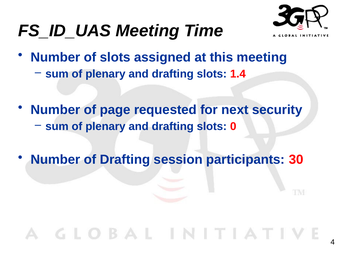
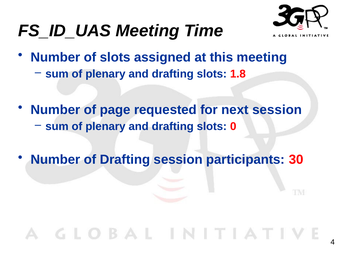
1.4: 1.4 -> 1.8
next security: security -> session
